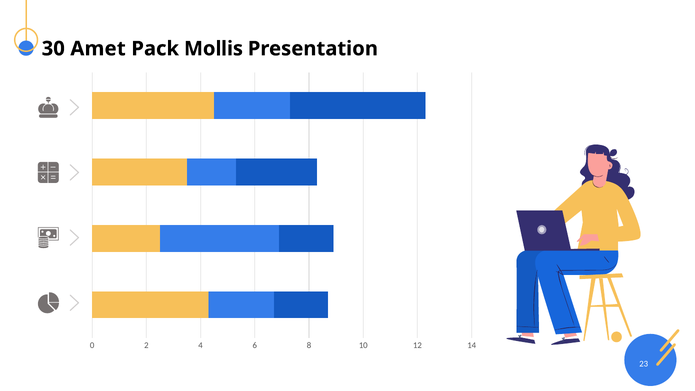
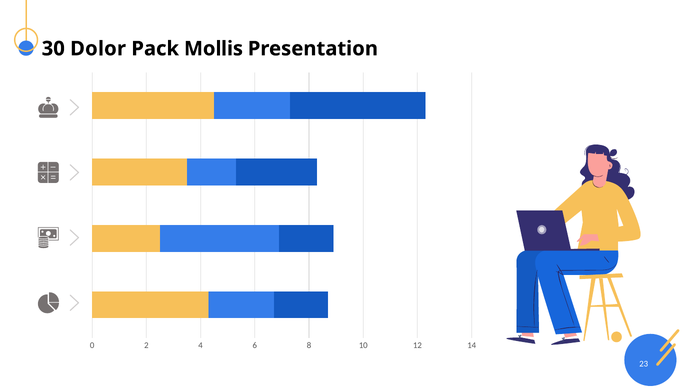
Amet: Amet -> Dolor
